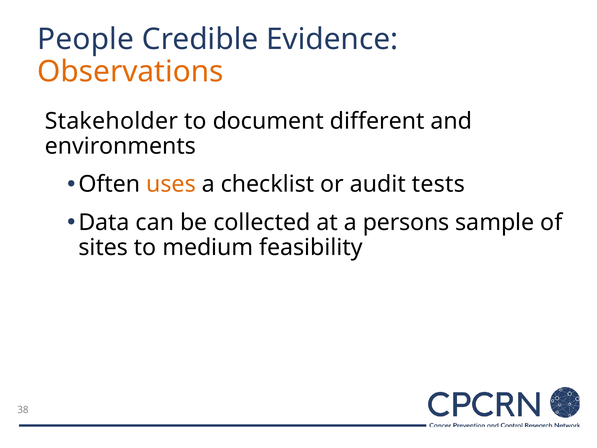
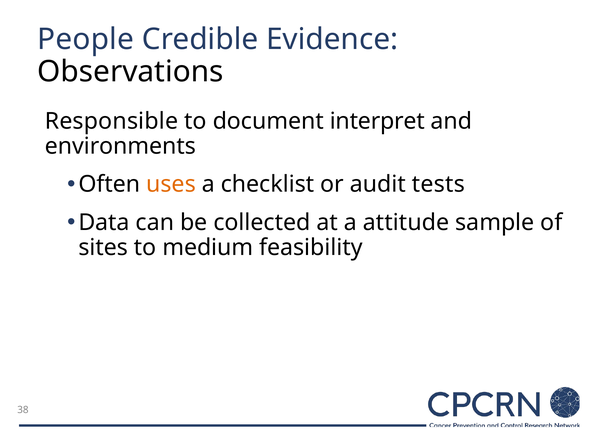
Observations colour: orange -> black
Stakeholder: Stakeholder -> Responsible
different: different -> interpret
persons: persons -> attitude
